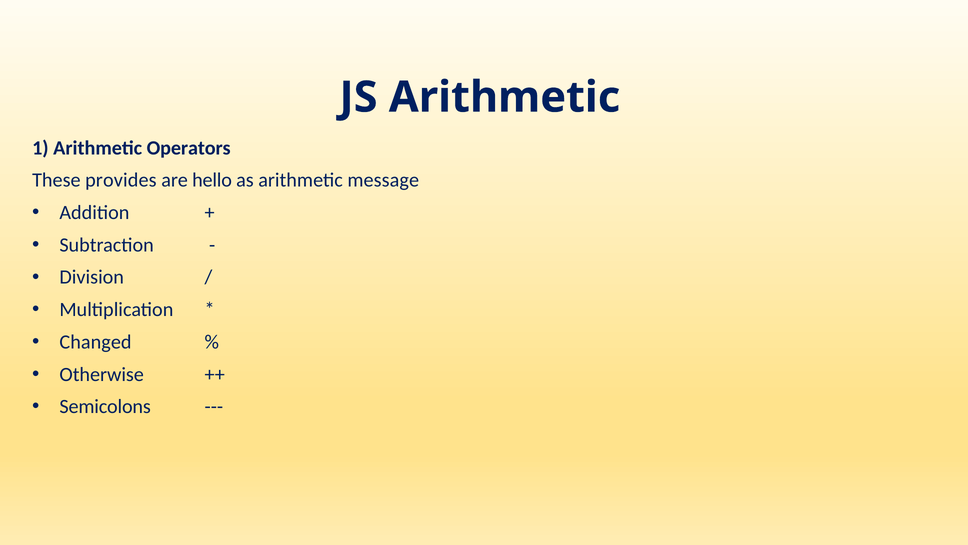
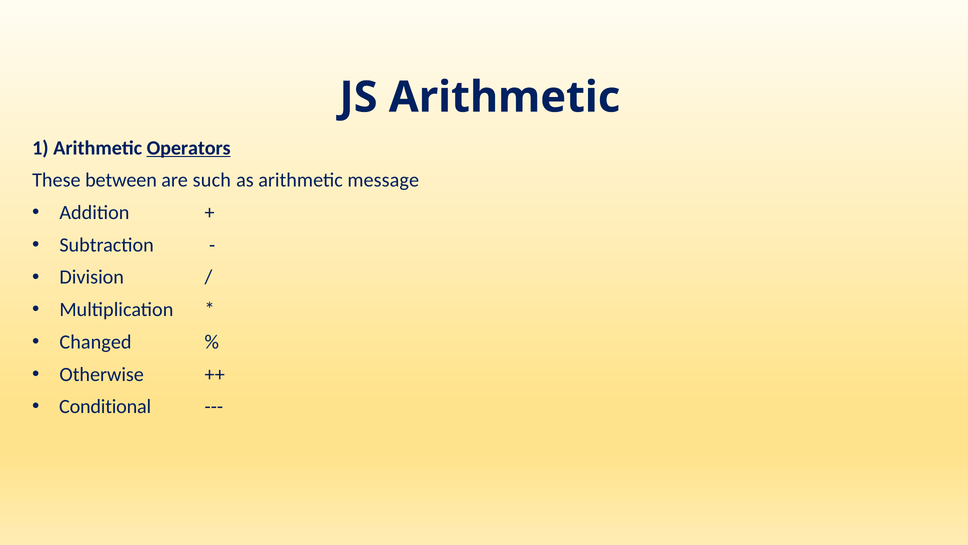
Operators underline: none -> present
provides: provides -> between
hello: hello -> such
Semicolons: Semicolons -> Conditional
